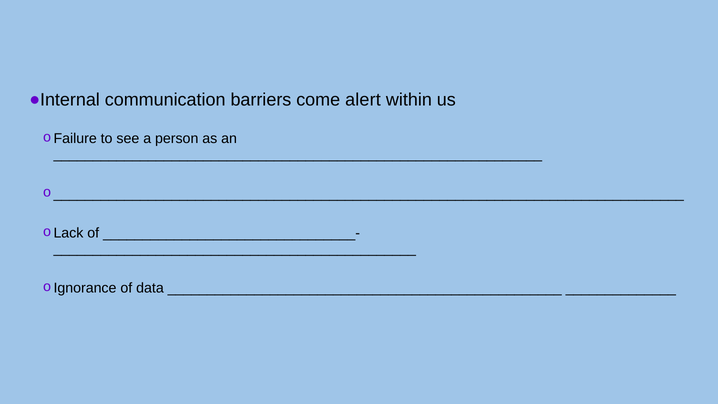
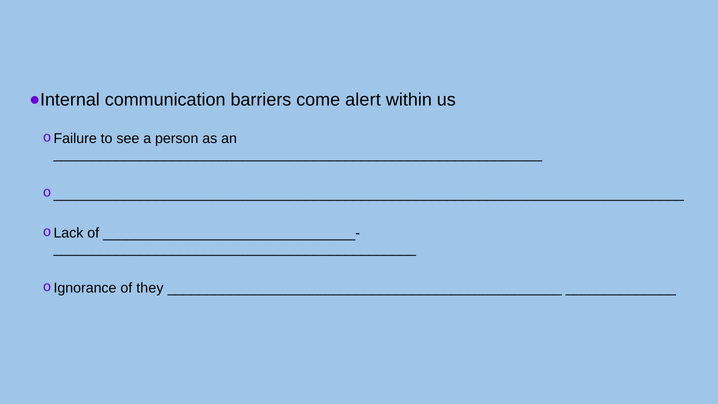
data: data -> they
